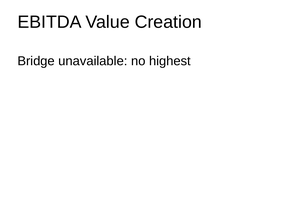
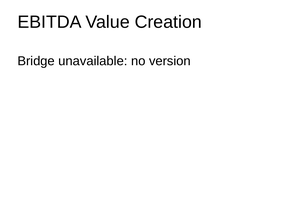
highest: highest -> version
